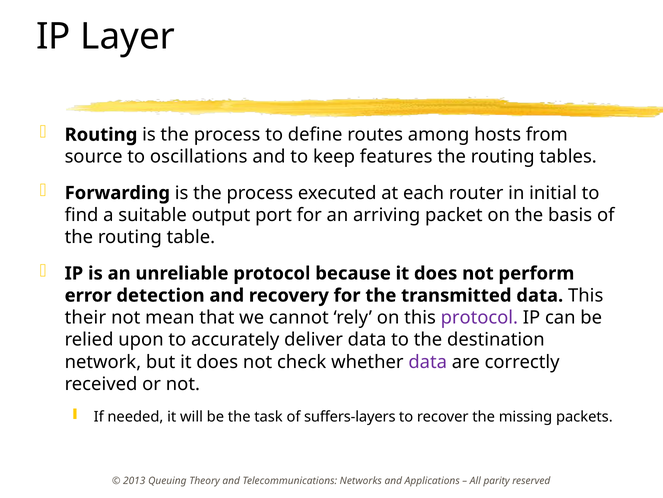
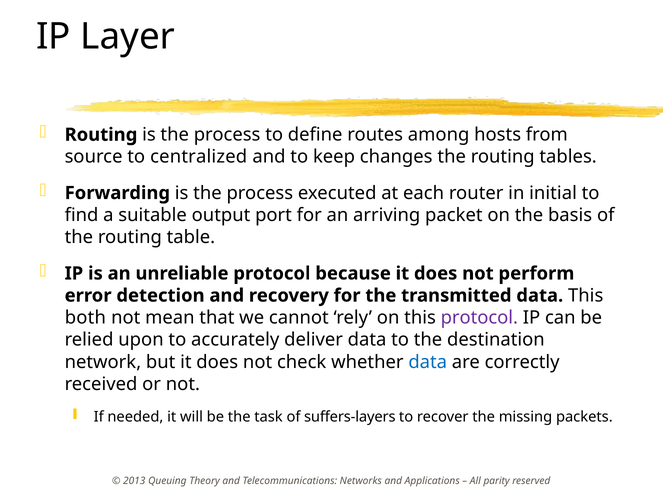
oscillations: oscillations -> centralized
features: features -> changes
their: their -> both
data at (428, 361) colour: purple -> blue
